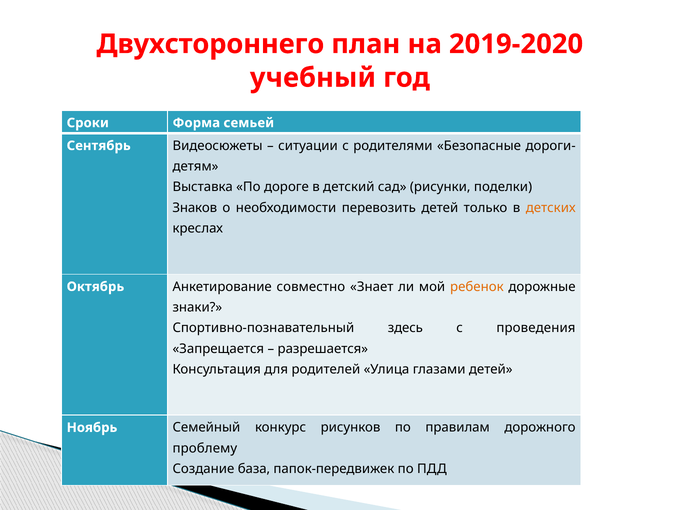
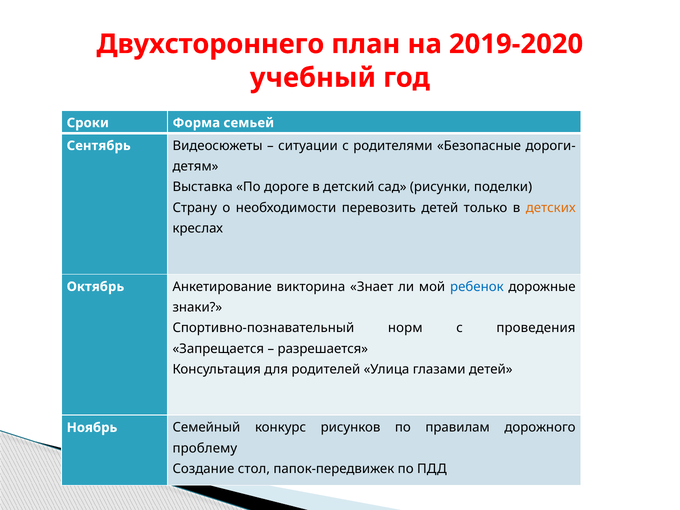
Знаков: Знаков -> Страну
совместно: совместно -> викторина
ребенок colour: orange -> blue
здесь: здесь -> норм
база: база -> стол
